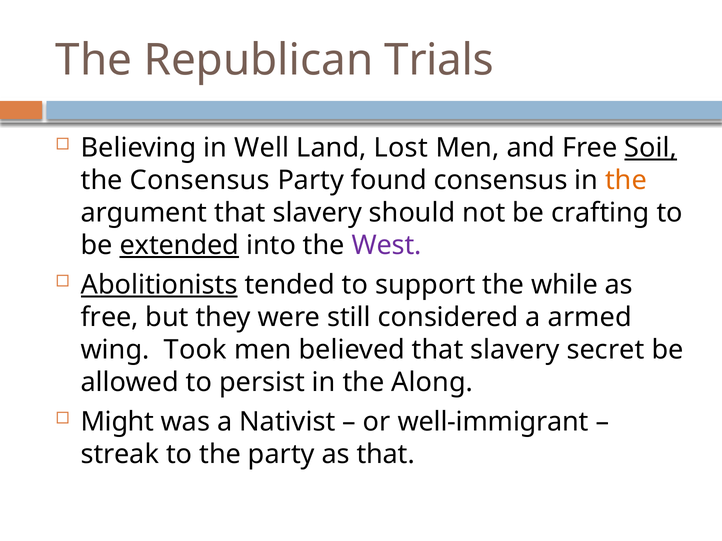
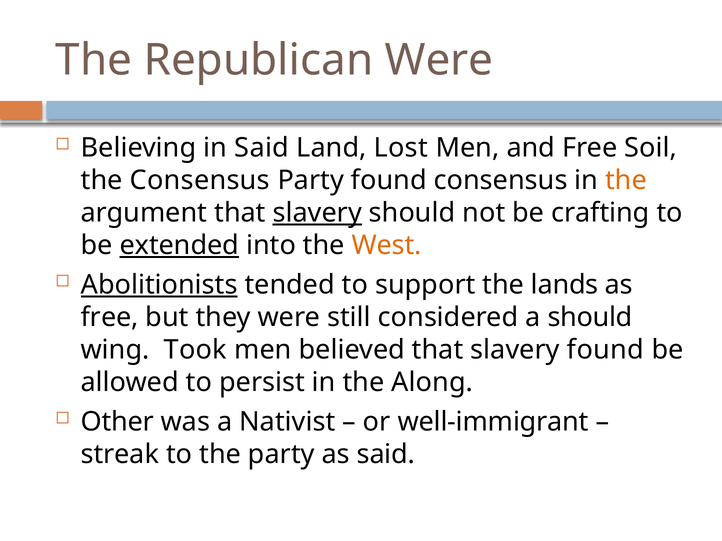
Republican Trials: Trials -> Were
in Well: Well -> Said
Soil underline: present -> none
slavery at (317, 213) underline: none -> present
West colour: purple -> orange
while: while -> lands
a armed: armed -> should
slavery secret: secret -> found
Might: Might -> Other
as that: that -> said
